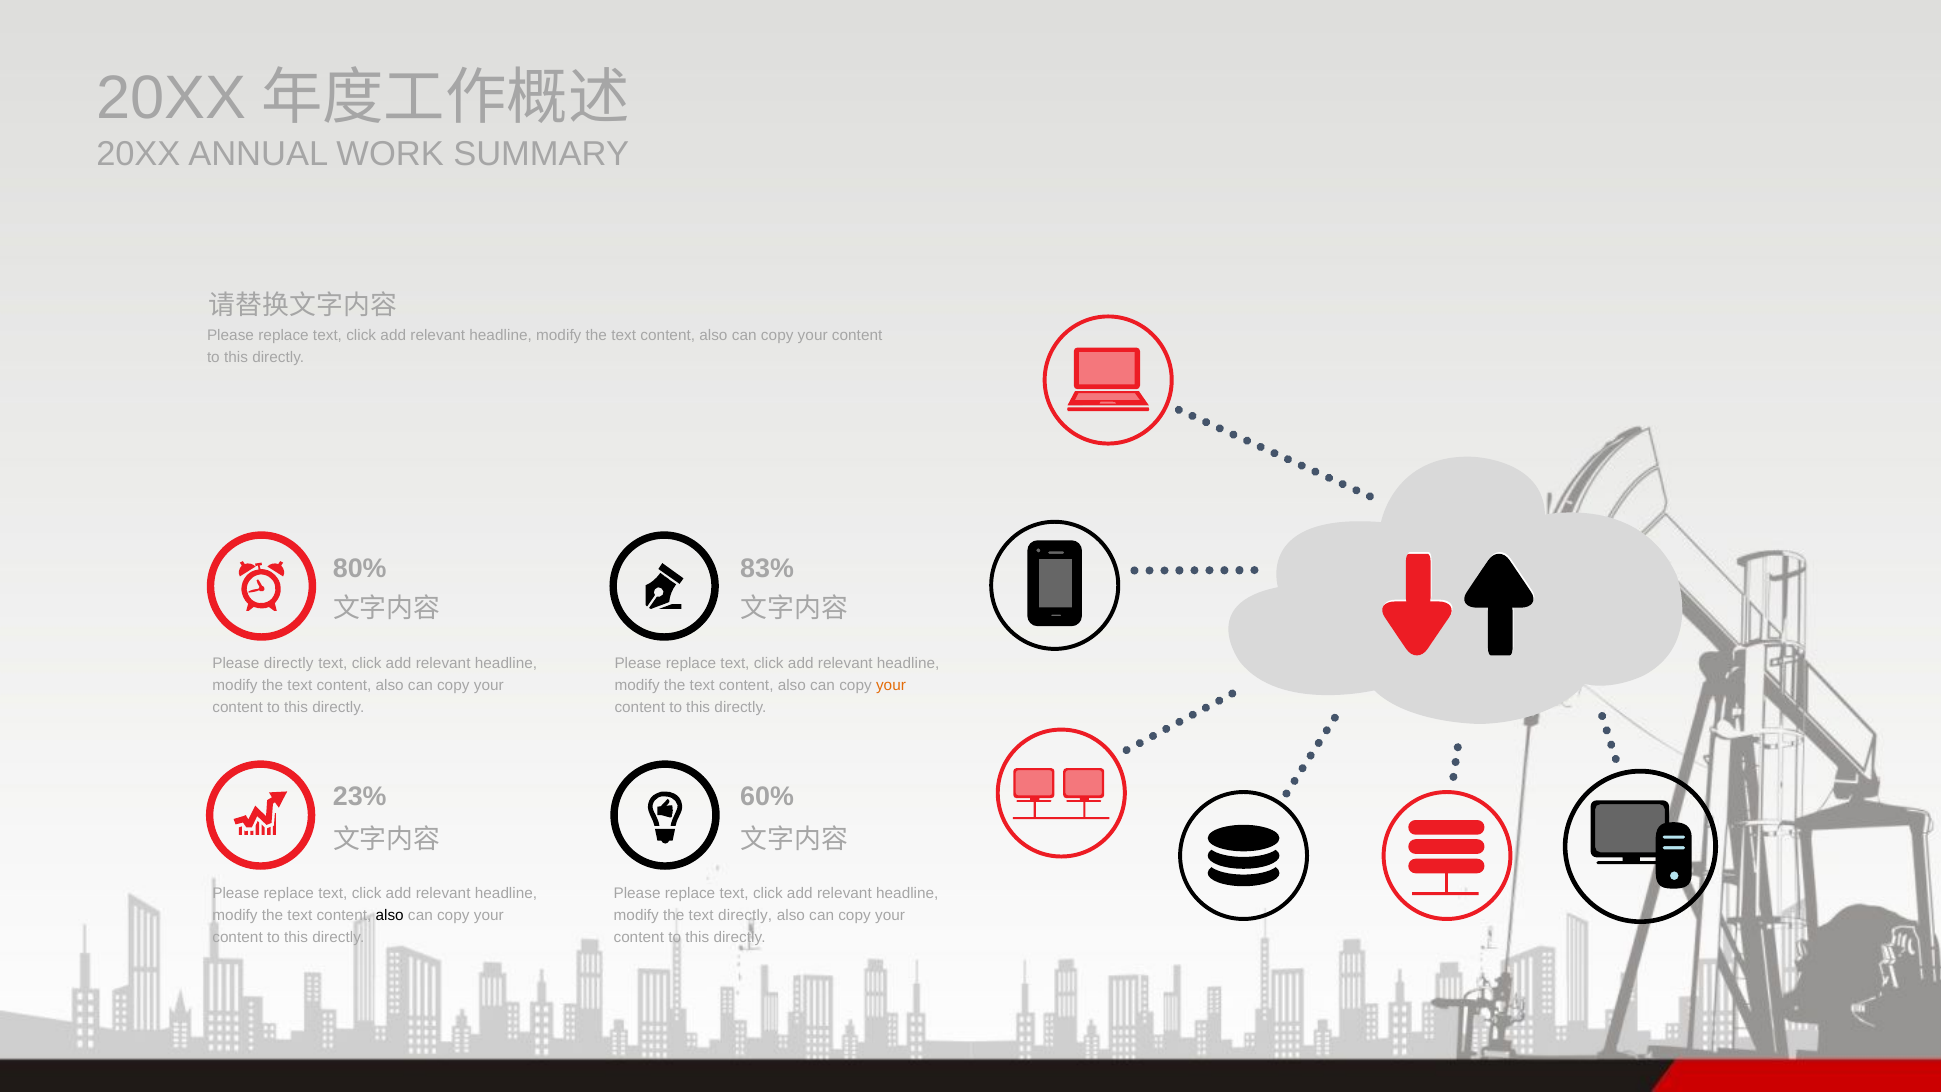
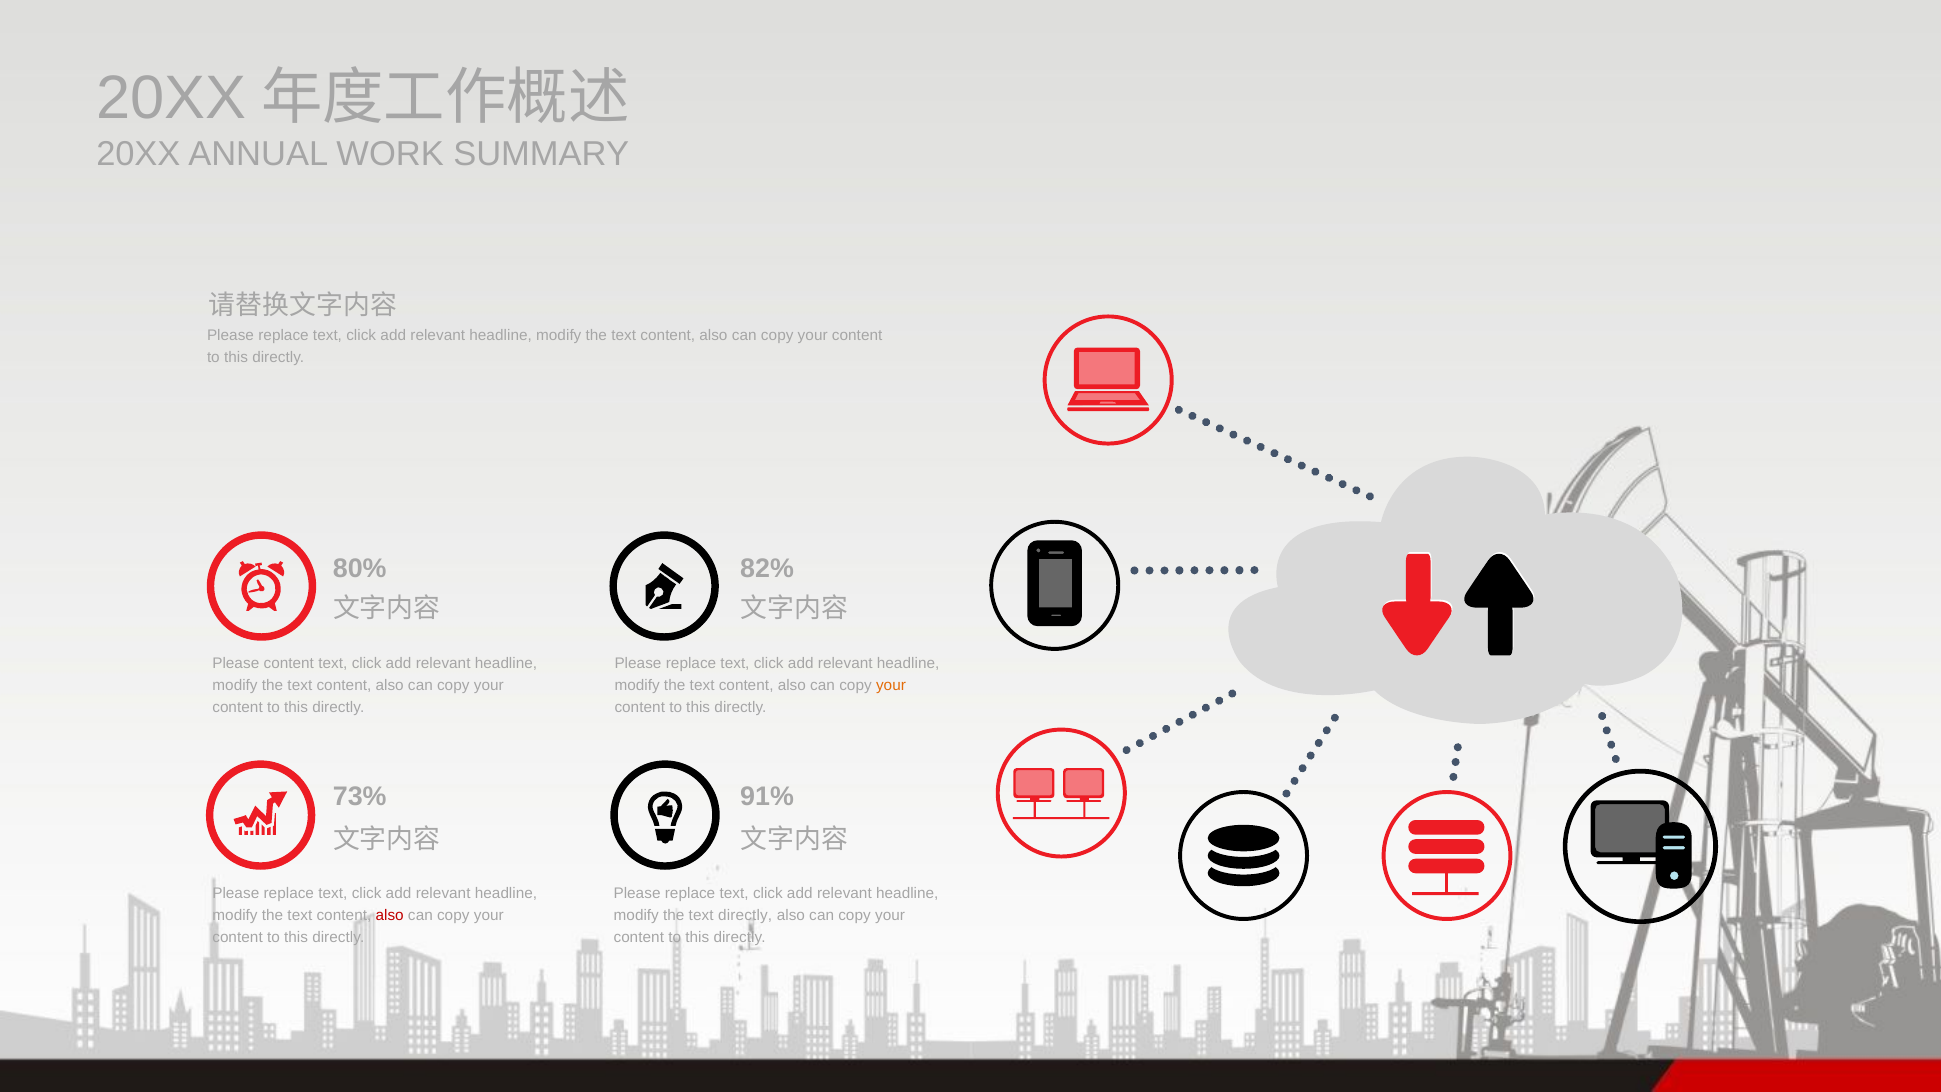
83%: 83% -> 82%
Please directly: directly -> content
23%: 23% -> 73%
60%: 60% -> 91%
also at (390, 915) colour: black -> red
